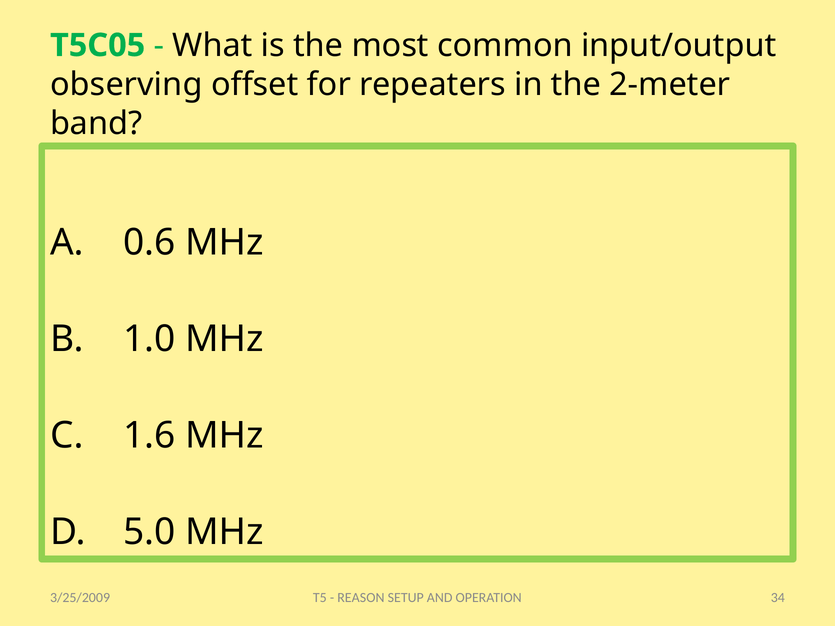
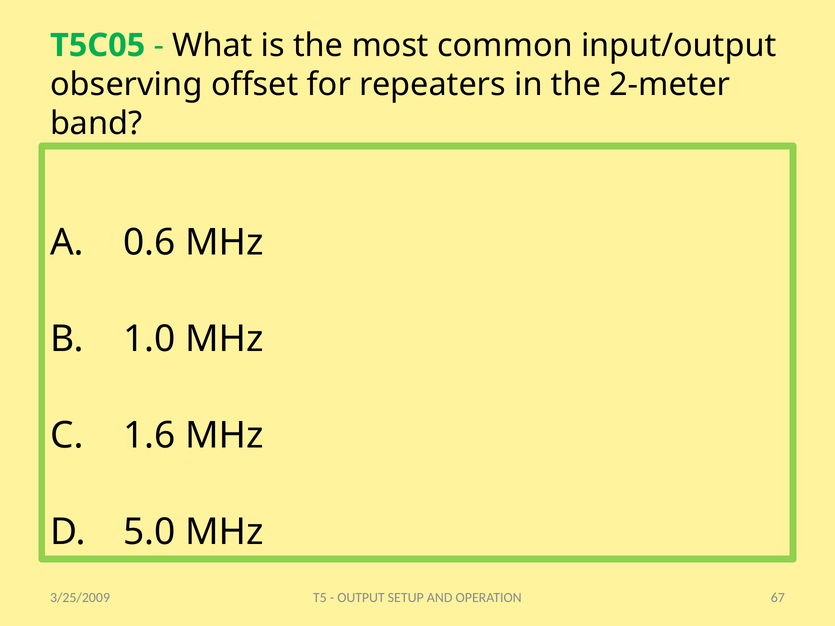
REASON: REASON -> OUTPUT
34: 34 -> 67
